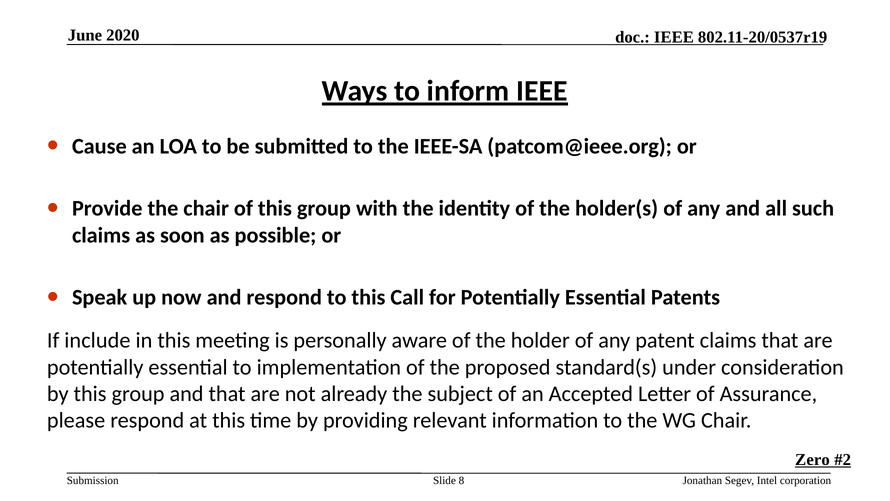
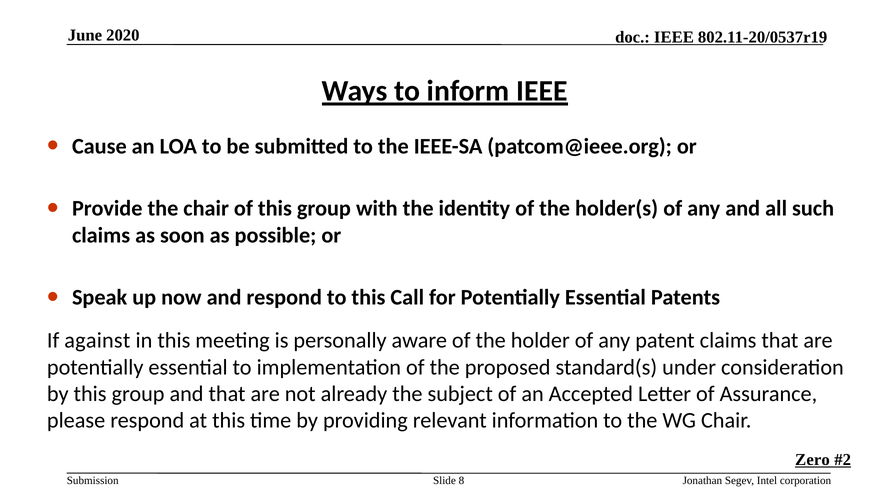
include: include -> against
